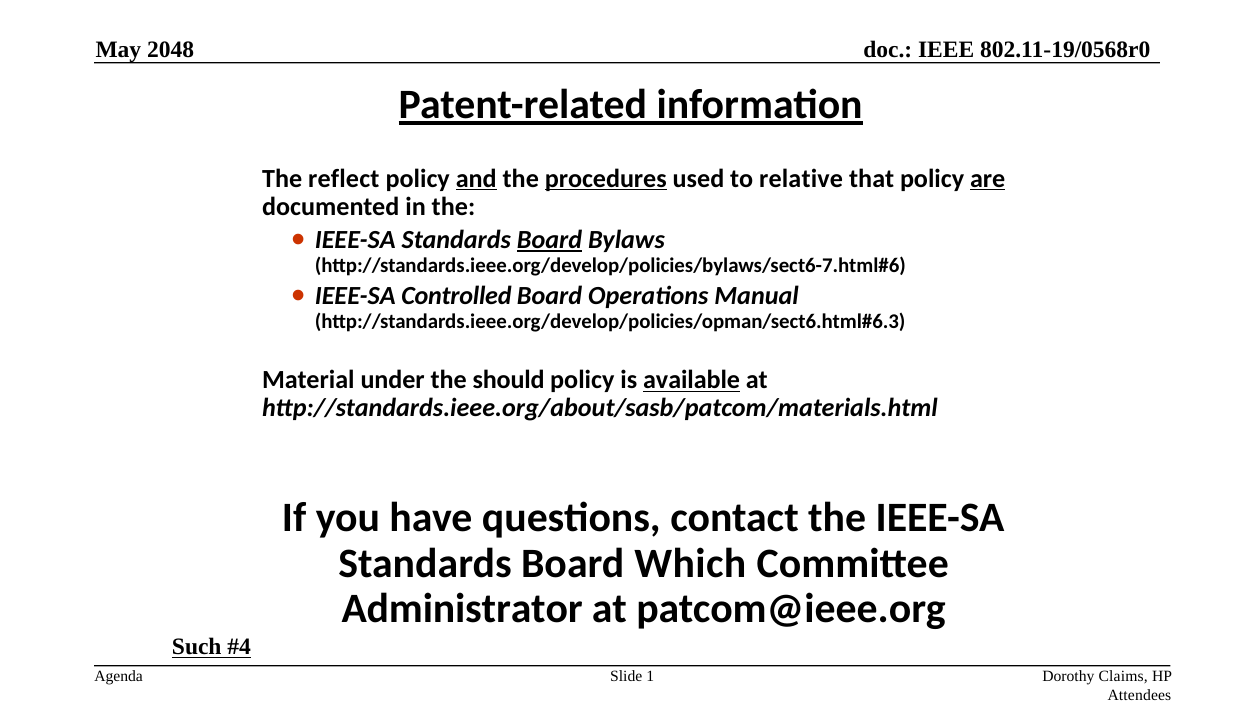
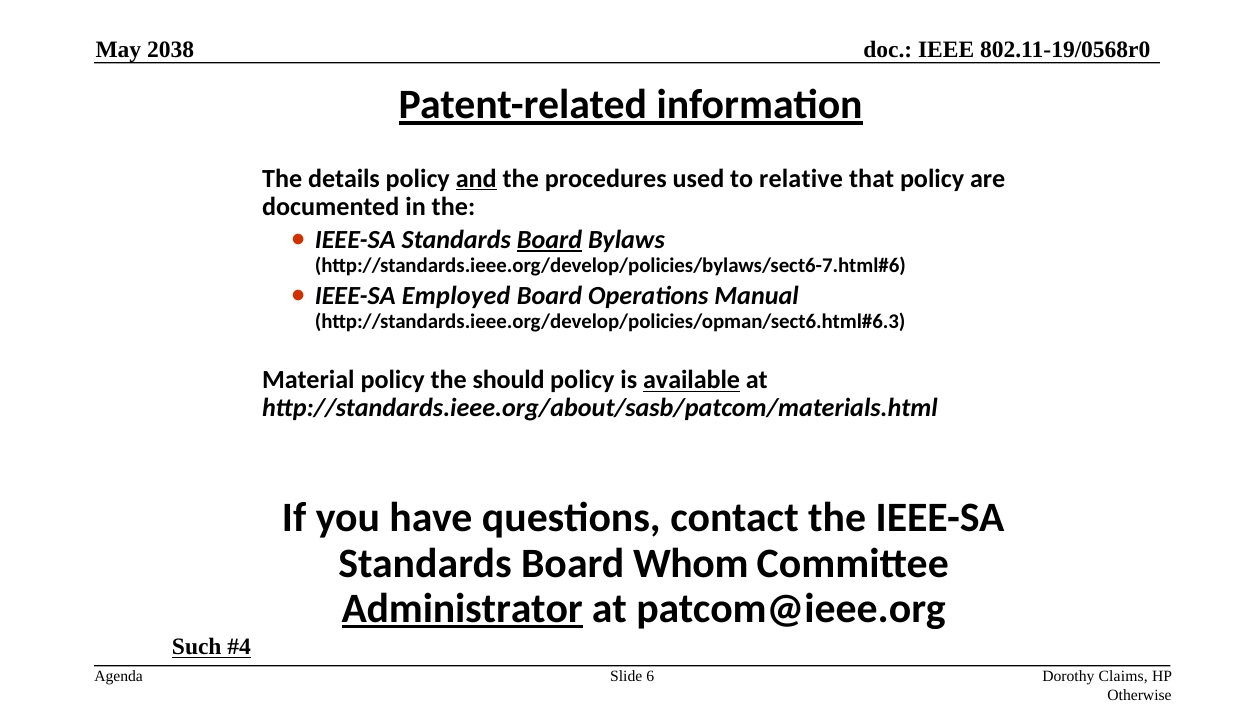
2048: 2048 -> 2038
reflect: reflect -> details
procedures underline: present -> none
are underline: present -> none
Controlled: Controlled -> Employed
Material under: under -> policy
Which: Which -> Whom
Administrator underline: none -> present
1: 1 -> 6
Attendees: Attendees -> Otherwise
